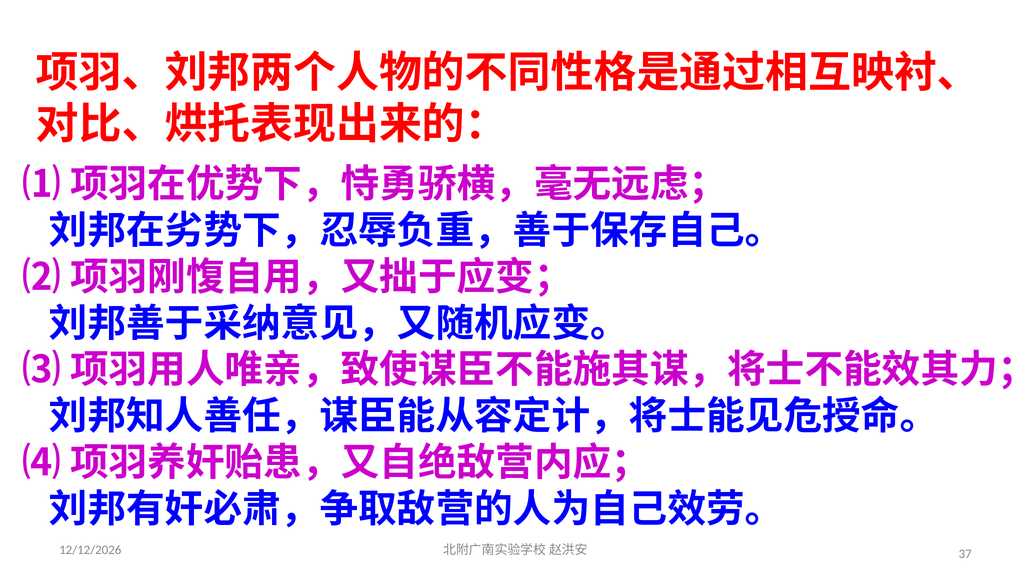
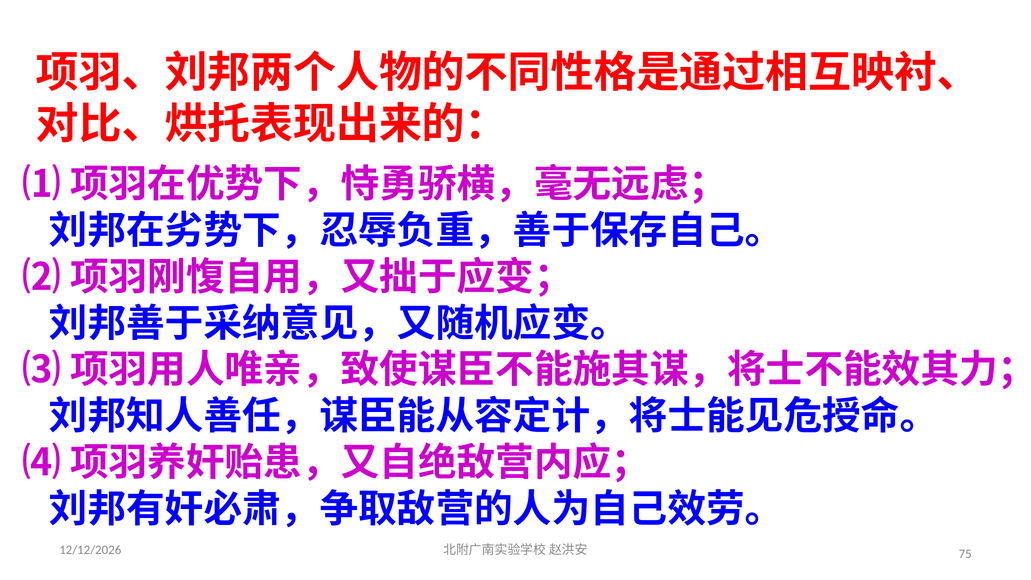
37: 37 -> 75
